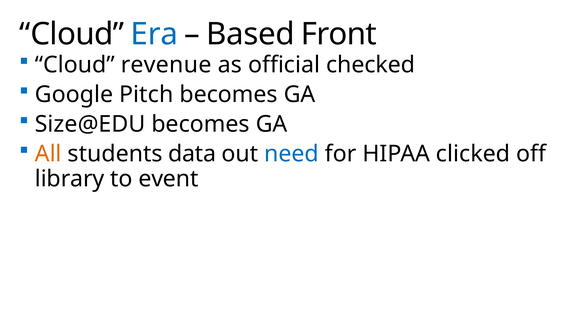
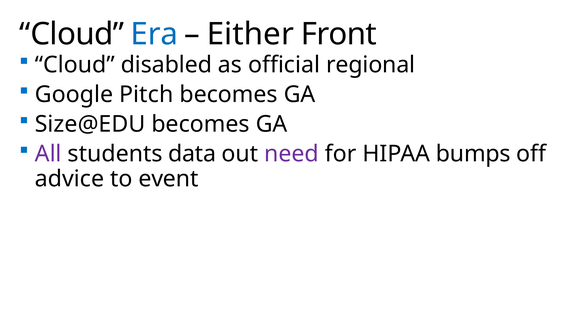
Based: Based -> Either
revenue: revenue -> disabled
checked: checked -> regional
All colour: orange -> purple
need colour: blue -> purple
clicked: clicked -> bumps
library: library -> advice
